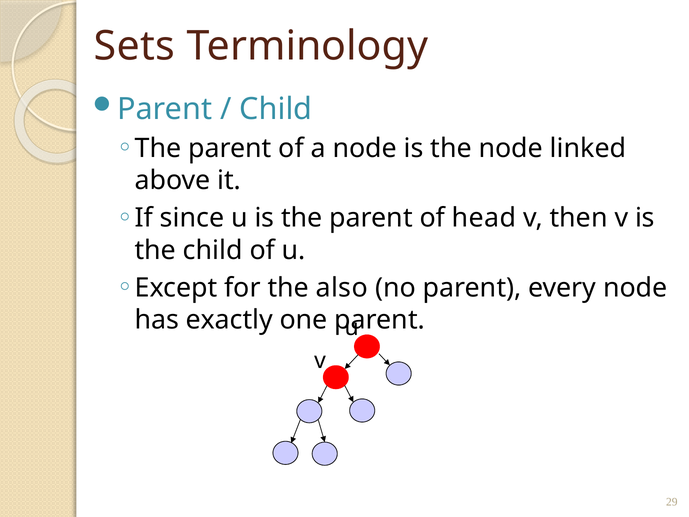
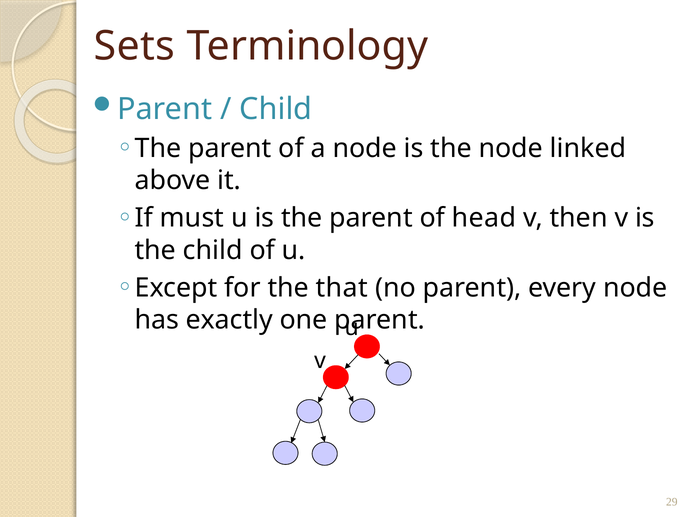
since: since -> must
also: also -> that
